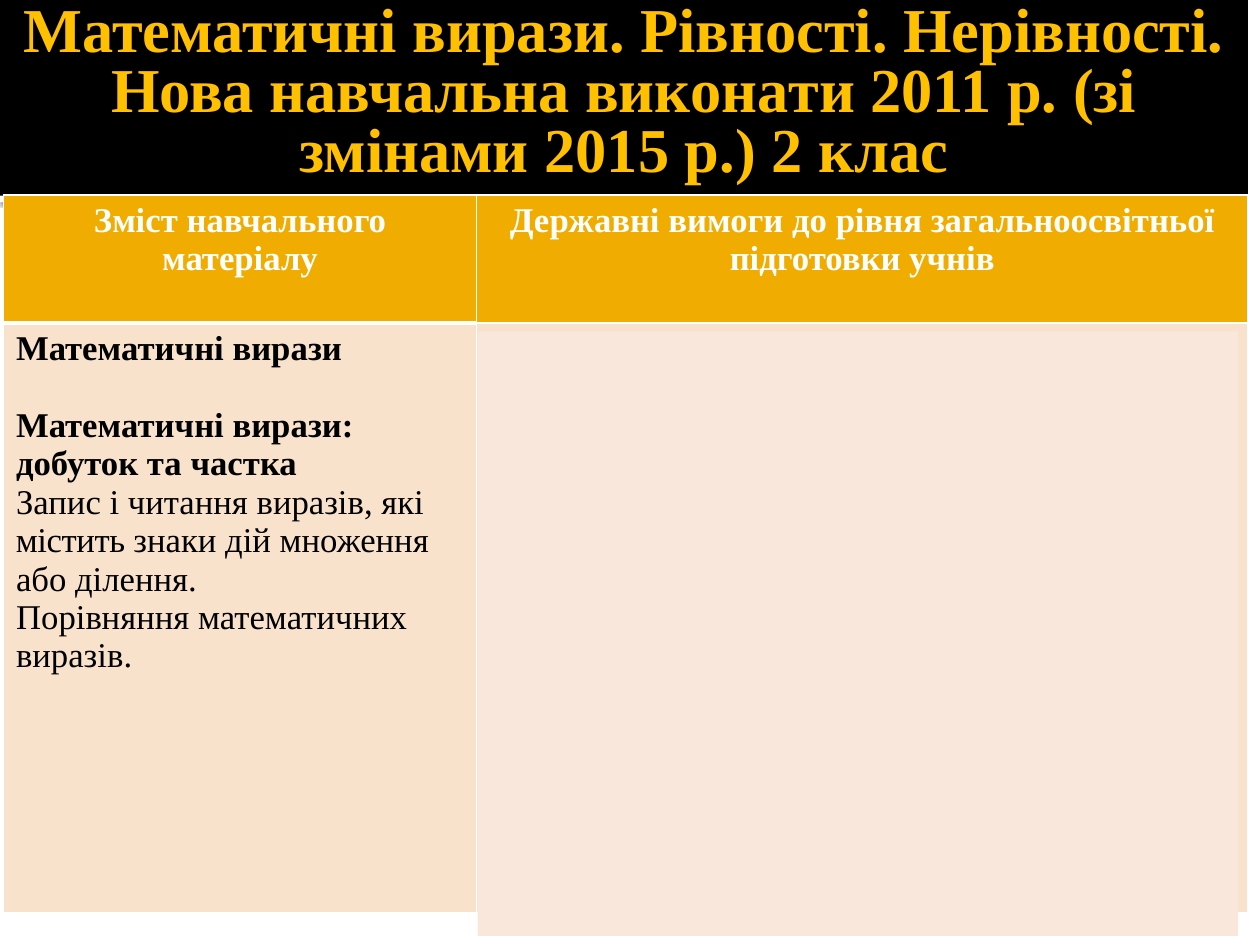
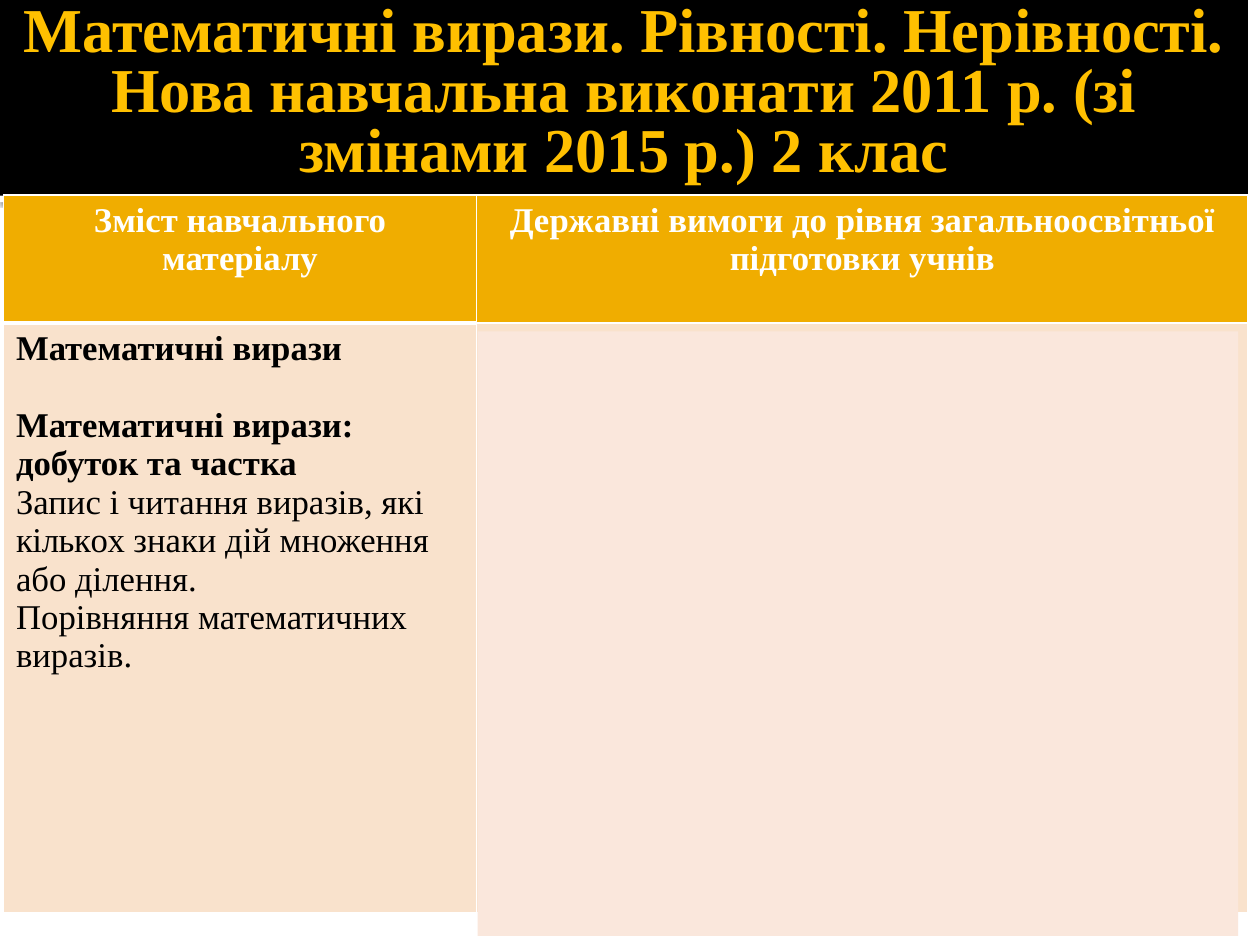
містить: містить -> кількох
